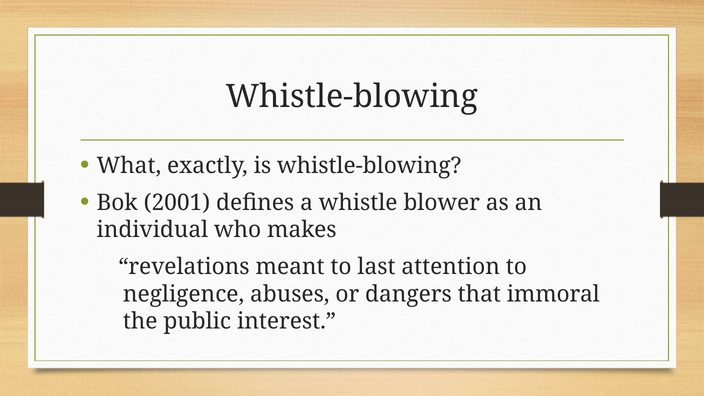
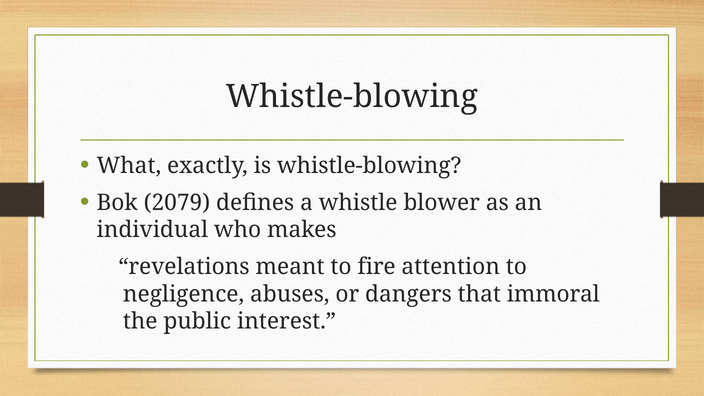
2001: 2001 -> 2079
last: last -> fire
